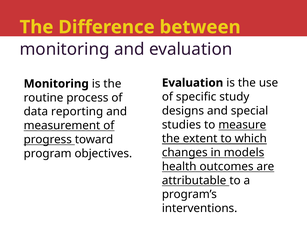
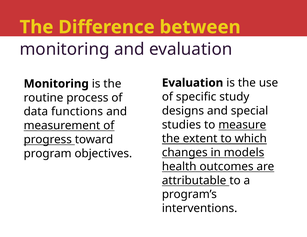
reporting: reporting -> functions
